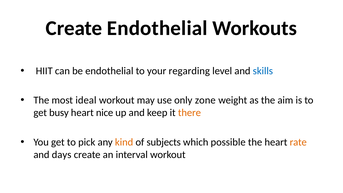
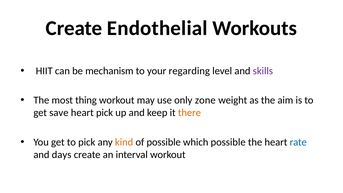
be endothelial: endothelial -> mechanism
skills colour: blue -> purple
ideal: ideal -> thing
busy: busy -> save
heart nice: nice -> pick
of subjects: subjects -> possible
rate colour: orange -> blue
